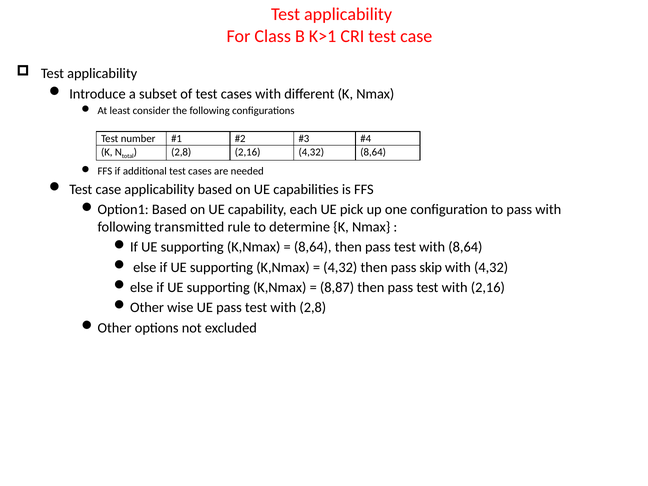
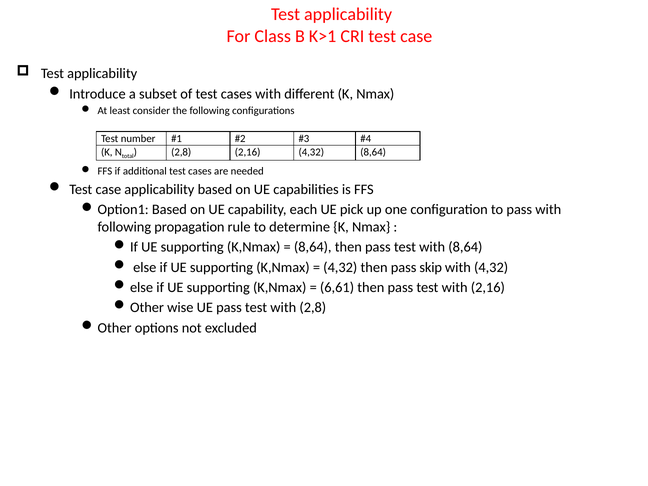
transmitted: transmitted -> propagation
8,87: 8,87 -> 6,61
